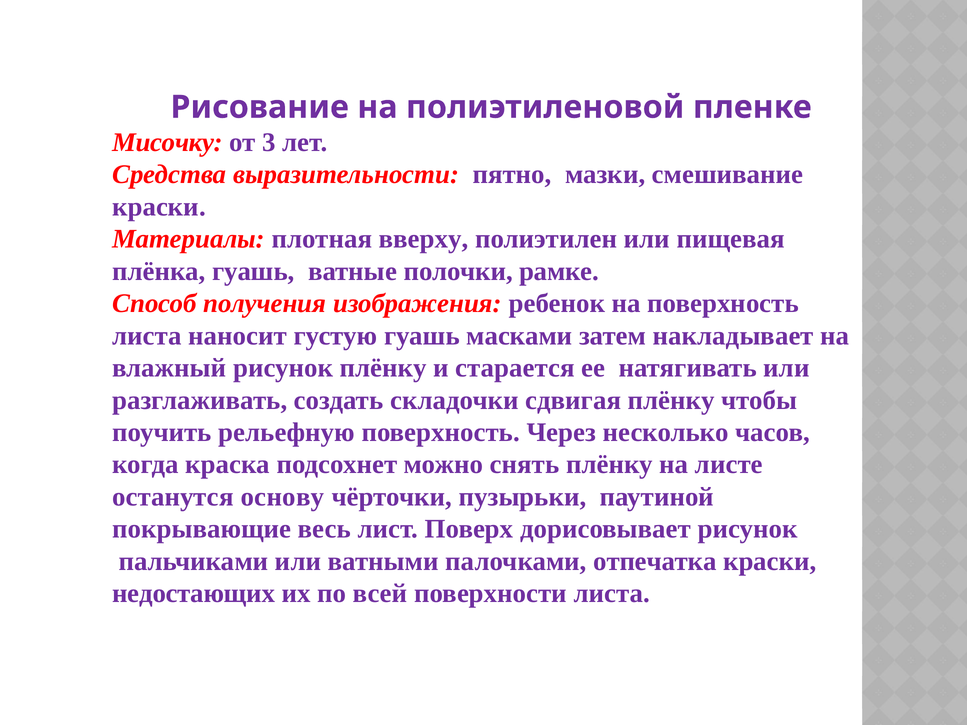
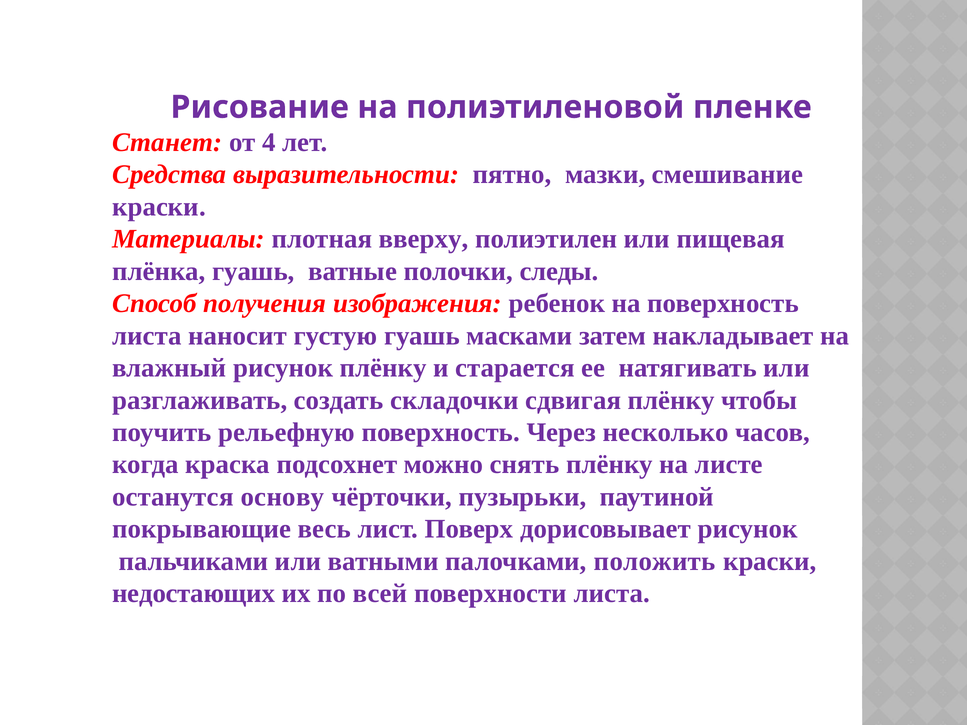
Мисочку: Мисочку -> Станет
3: 3 -> 4
рамке: рамке -> следы
отпечатка: отпечатка -> положить
